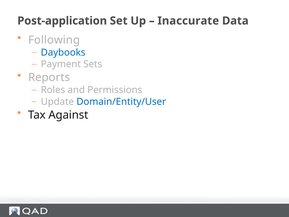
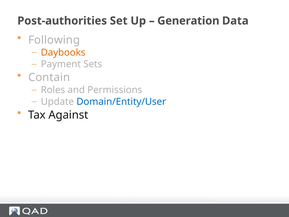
Post-application: Post-application -> Post-authorities
Inaccurate: Inaccurate -> Generation
Daybooks colour: blue -> orange
Reports: Reports -> Contain
